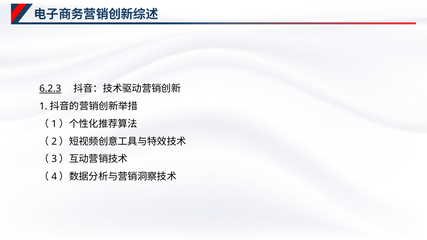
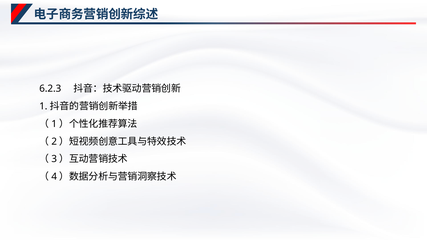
6.2.3 underline: present -> none
